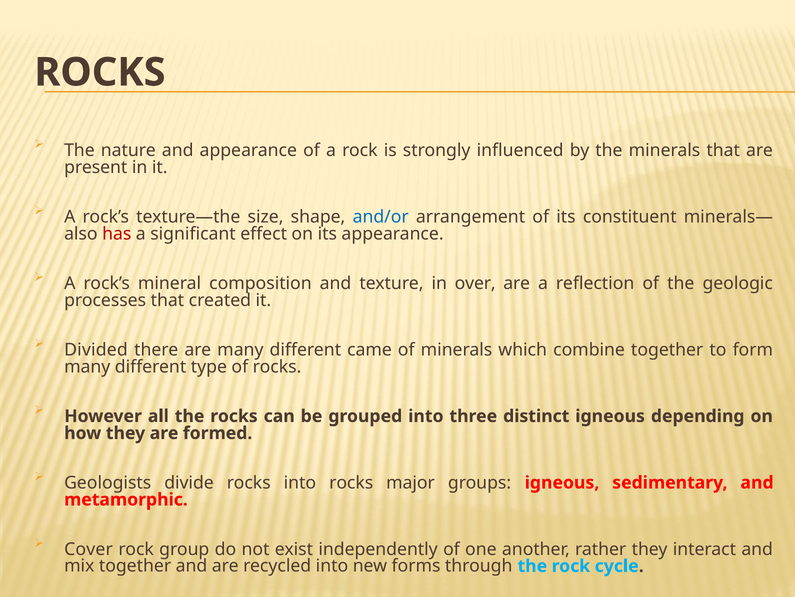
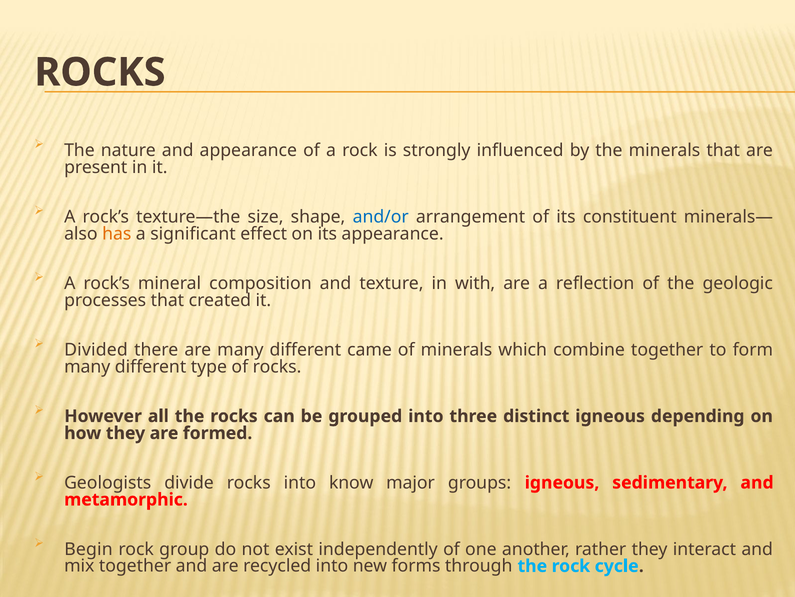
has colour: red -> orange
over: over -> with
into rocks: rocks -> know
Cover: Cover -> Begin
